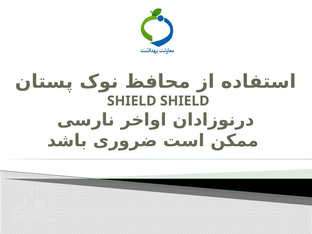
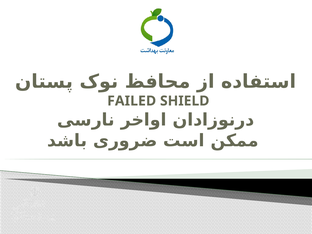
SHIELD at (132, 101): SHIELD -> FAILED
